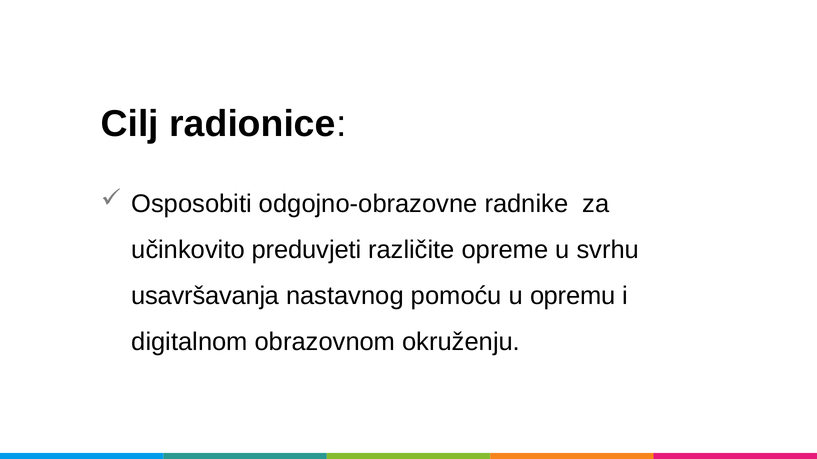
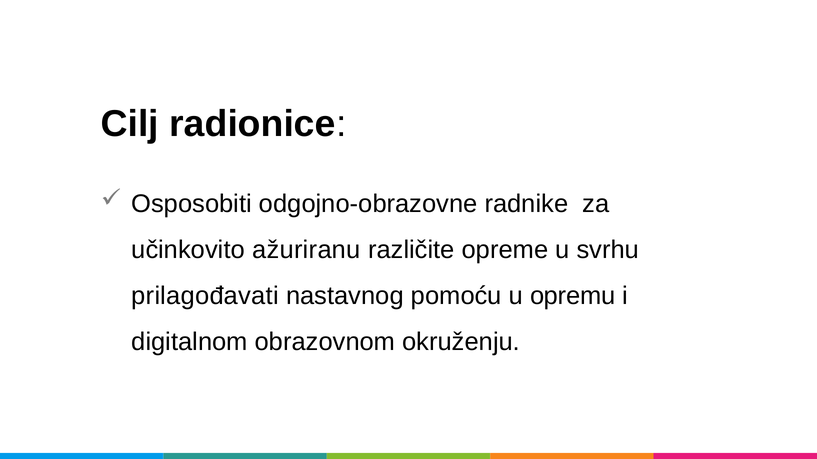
preduvjeti: preduvjeti -> ažuriranu
usavršavanja: usavršavanja -> prilagođavati
